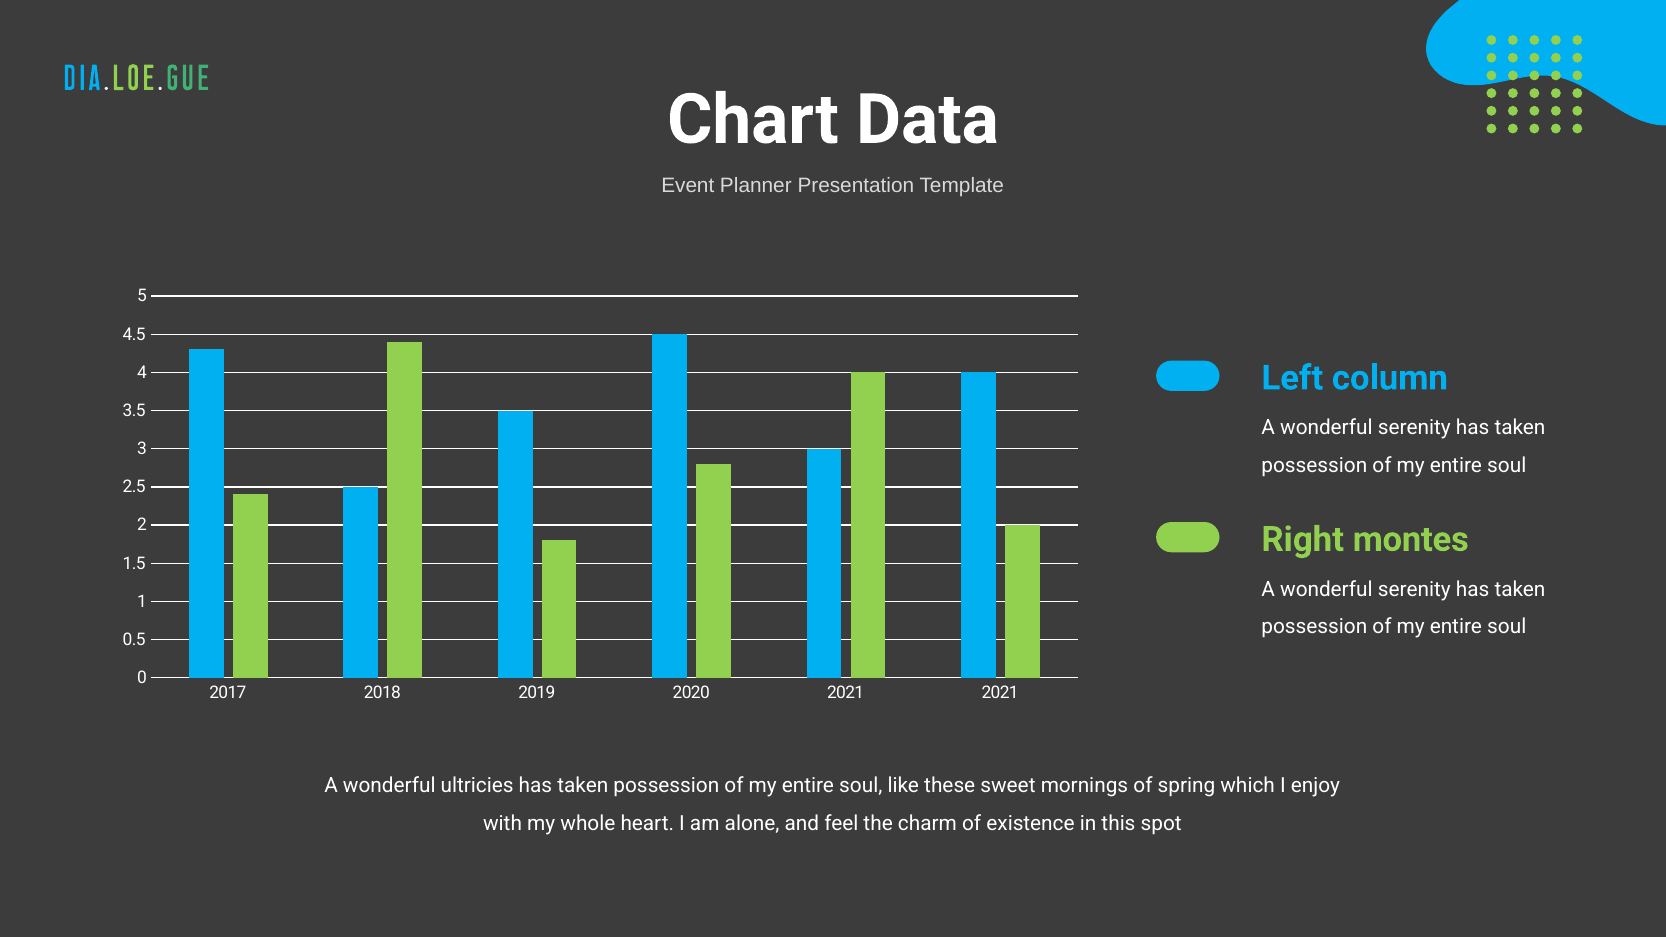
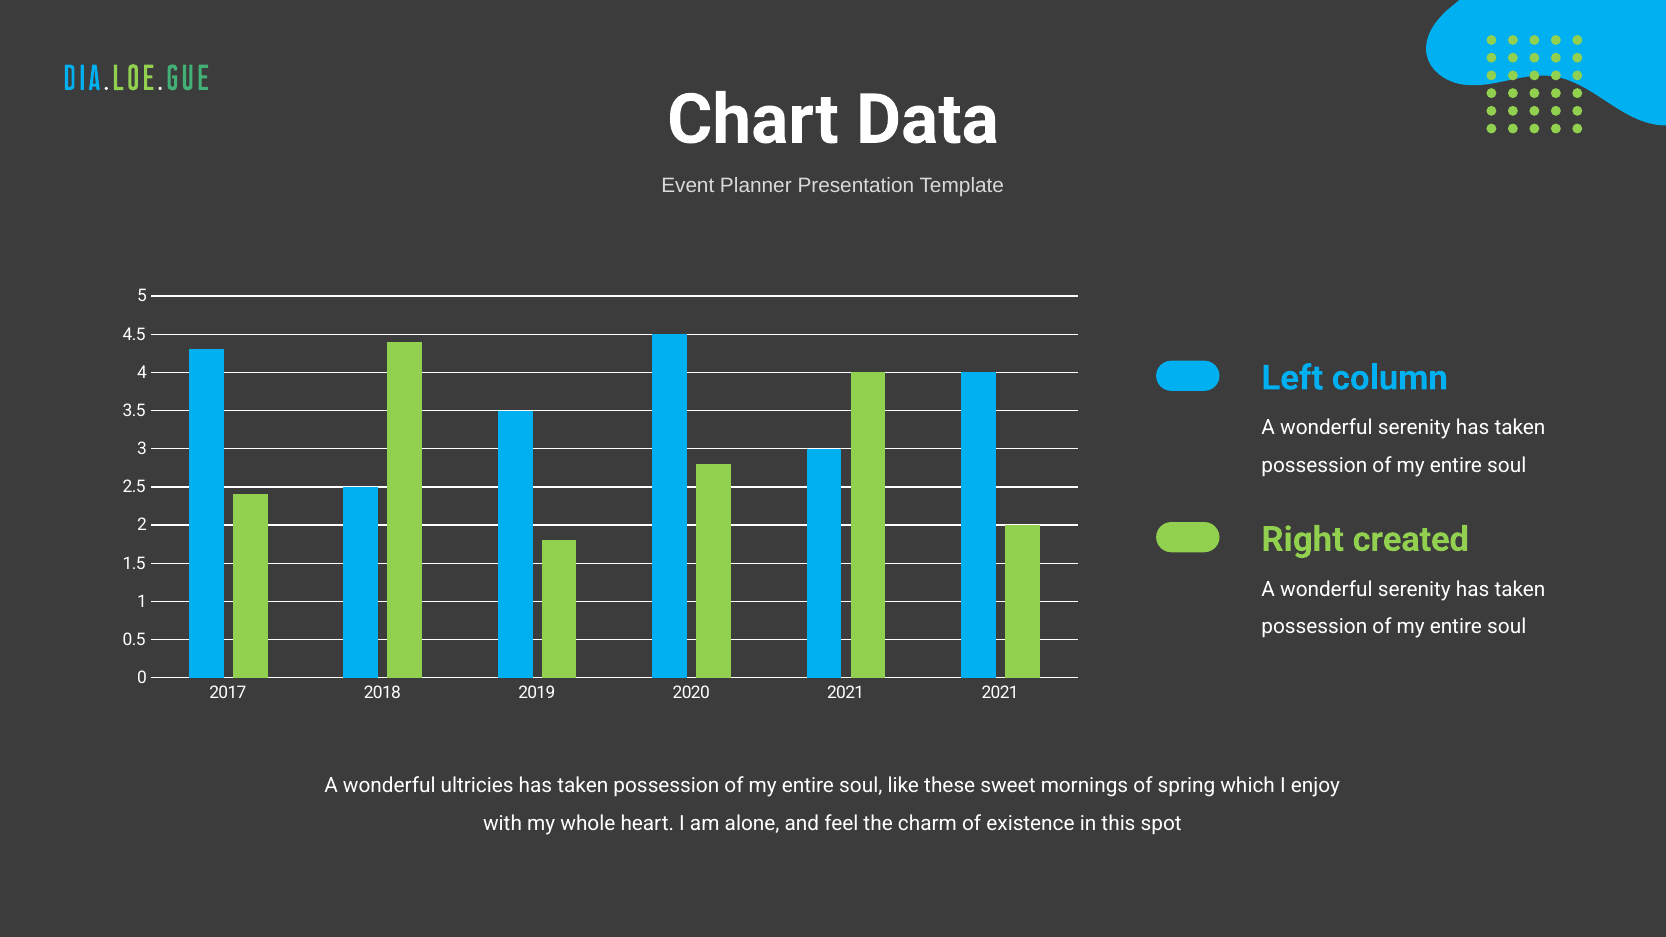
montes: montes -> created
